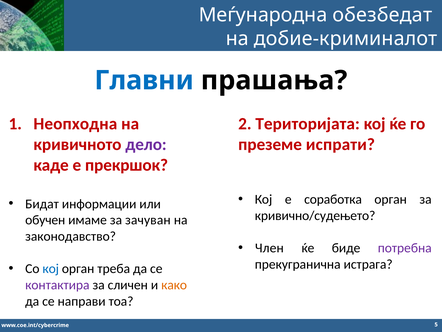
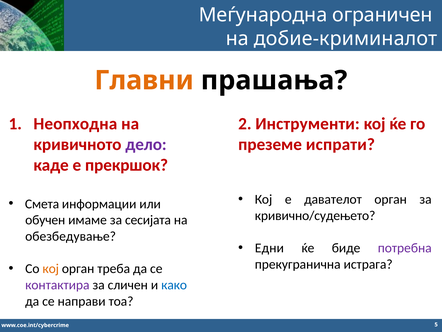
обезбедат: обезбедат -> ограничен
Главни colour: blue -> orange
Територијата: Територијата -> Инструменти
соработка: соработка -> давателот
Бидат: Бидат -> Смета
зачуван: зачуван -> сесијата
законодавство: законодавство -> обезбедување
Член: Член -> Едни
кој at (51, 268) colour: blue -> orange
како colour: orange -> blue
